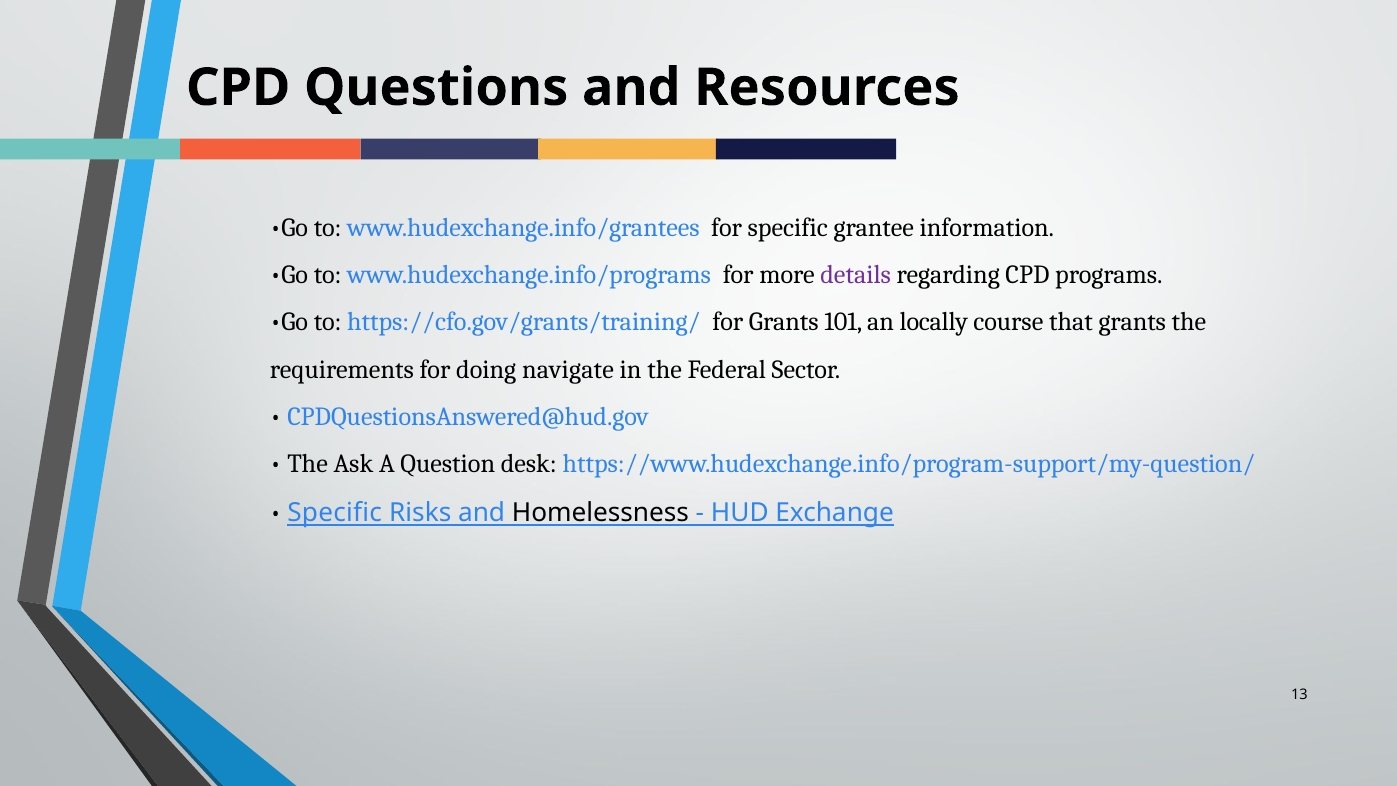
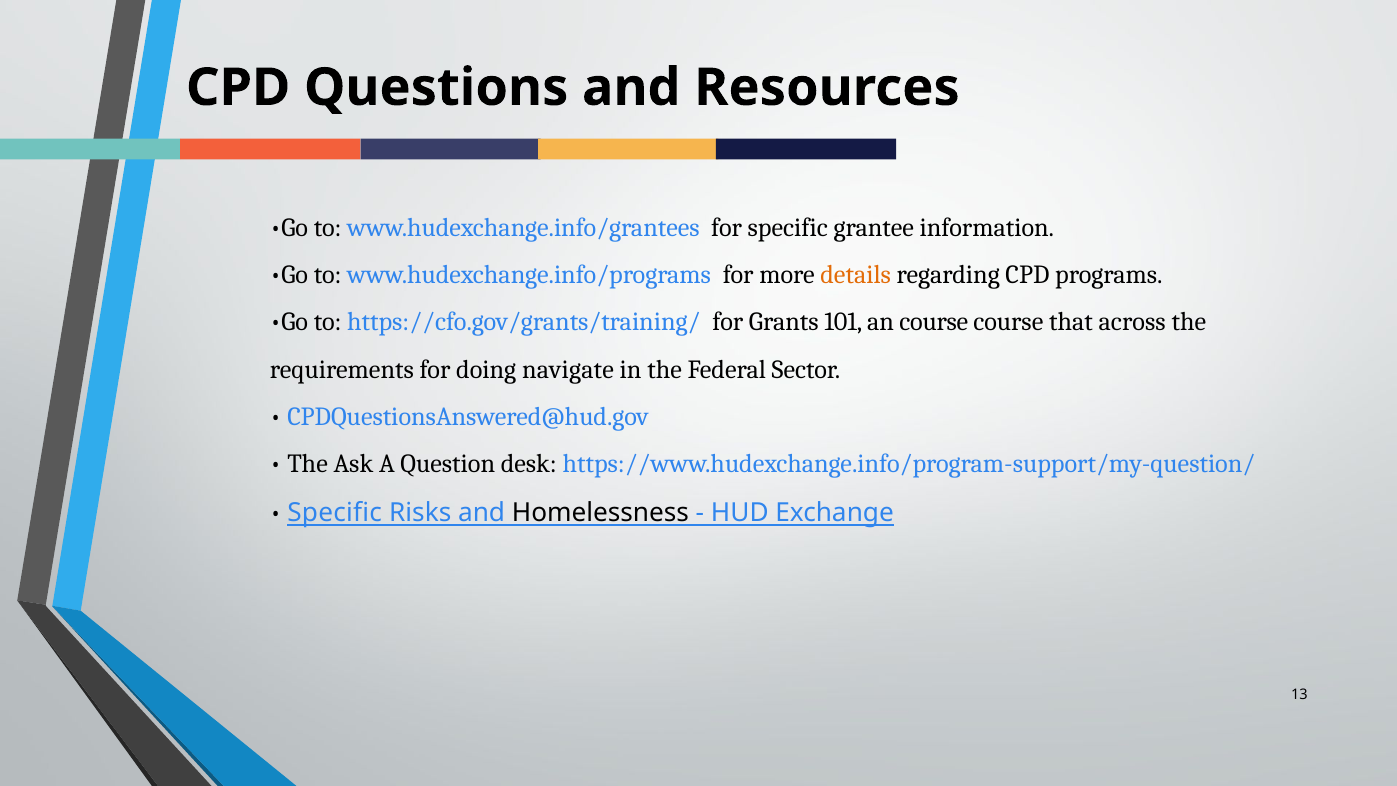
details colour: purple -> orange
an locally: locally -> course
that grants: grants -> across
